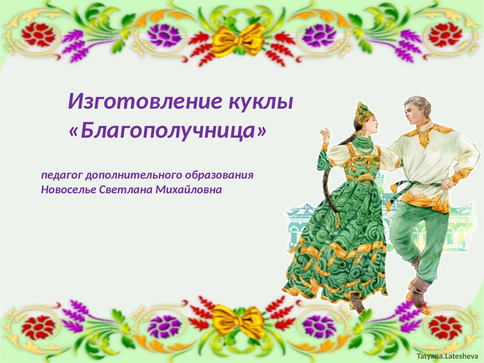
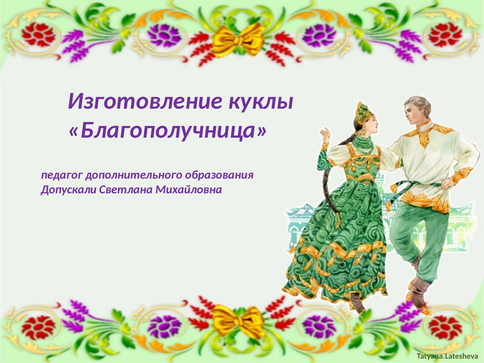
Новоселье: Новоселье -> Допускали
